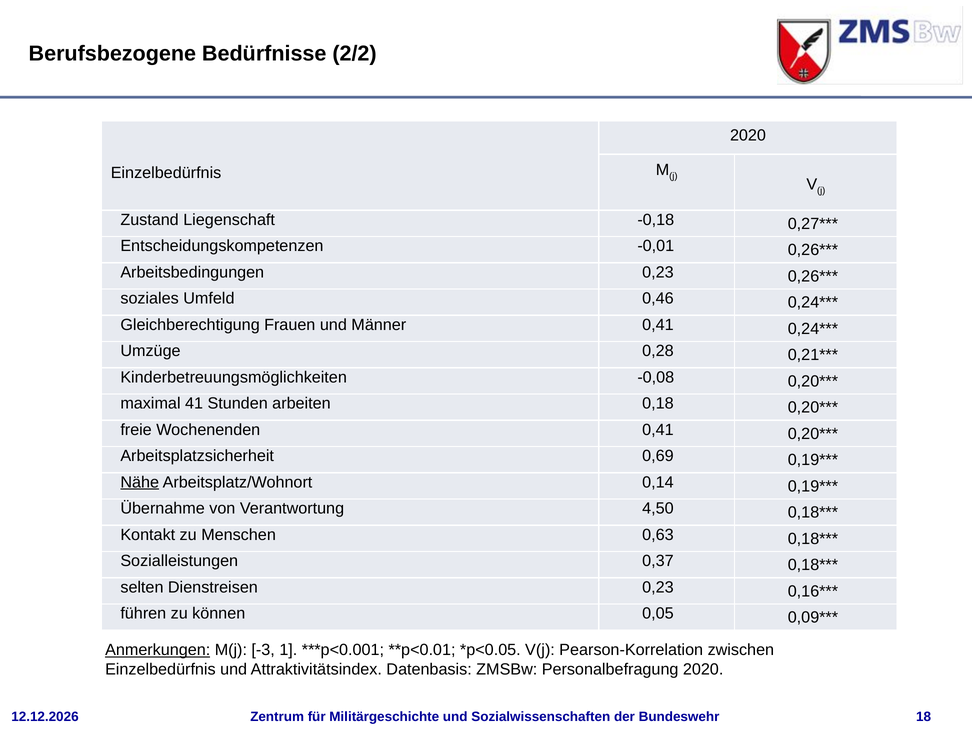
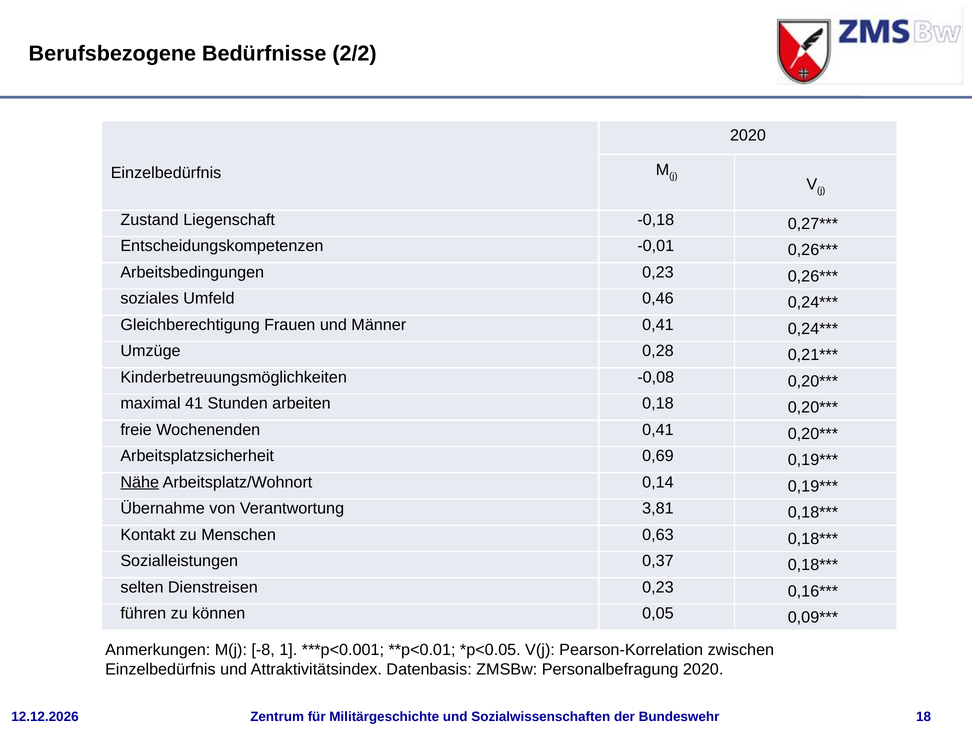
4,50: 4,50 -> 3,81
Anmerkungen underline: present -> none
-3: -3 -> -8
